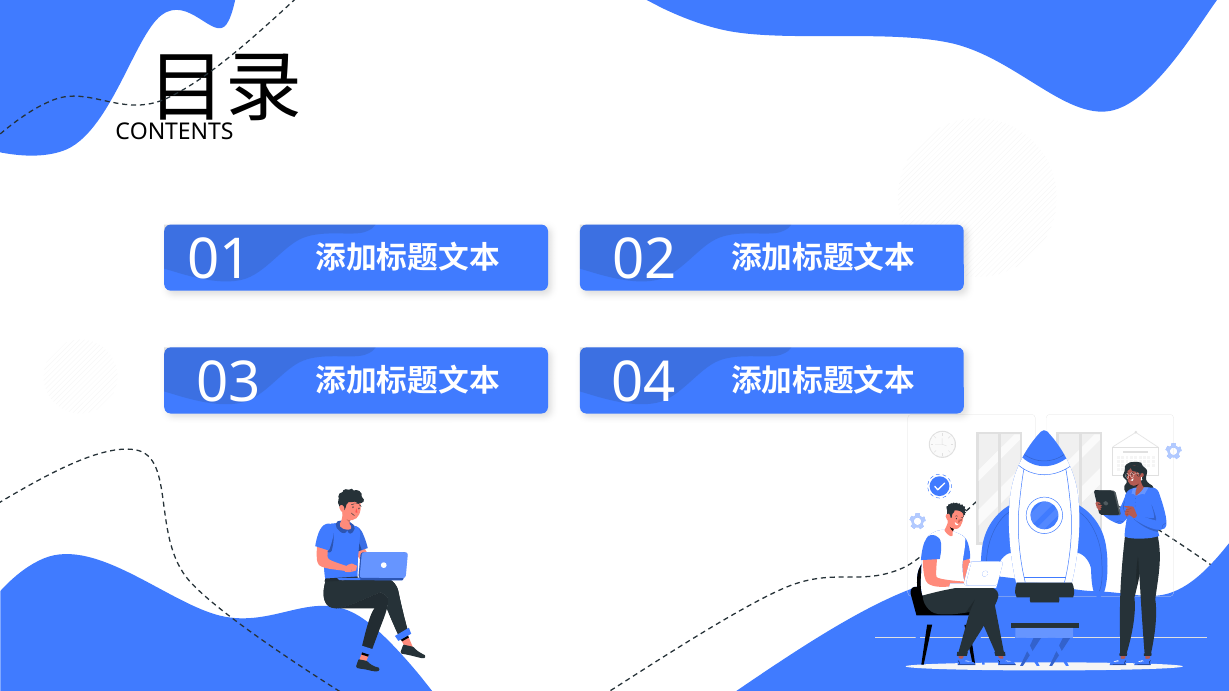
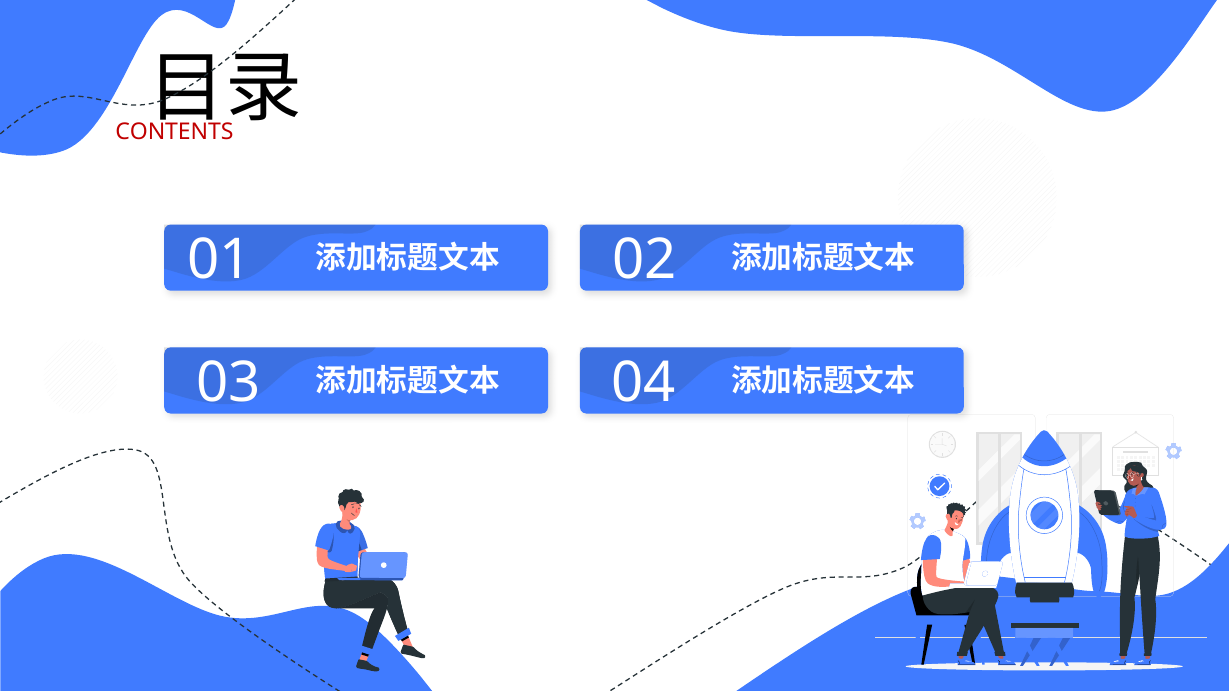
CONTENTS colour: black -> red
